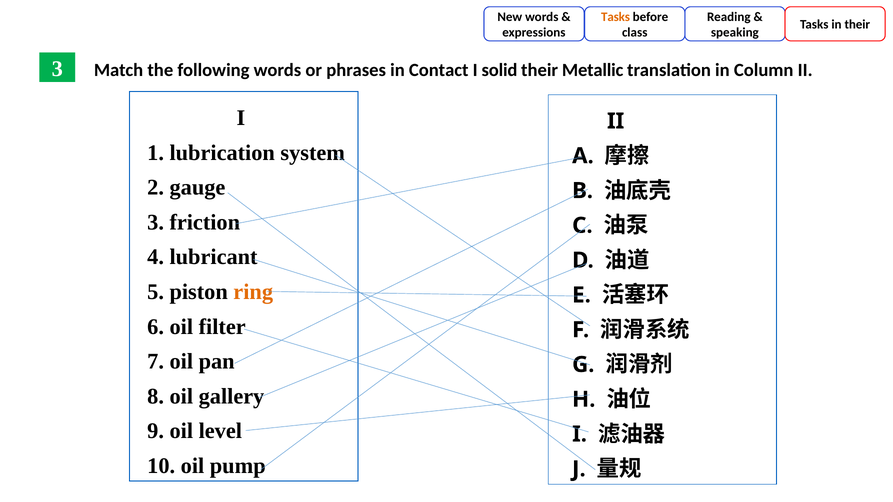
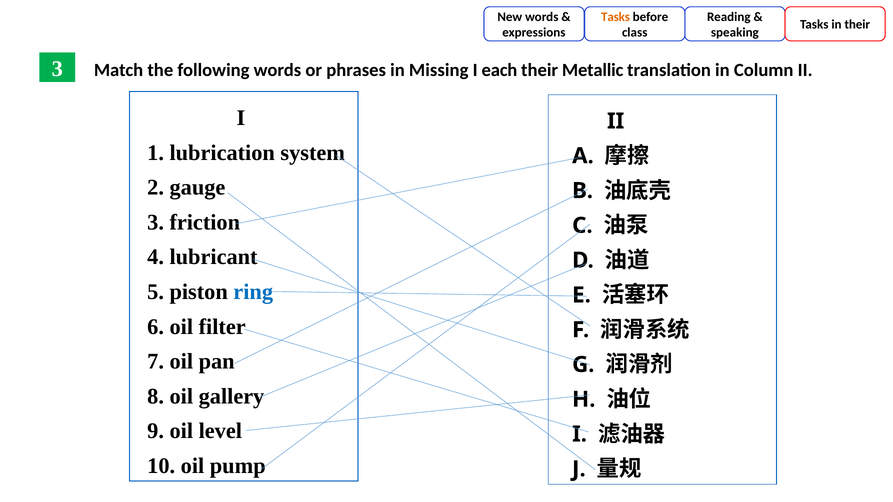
Contact: Contact -> Missing
solid: solid -> each
ring colour: orange -> blue
